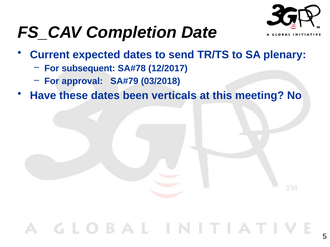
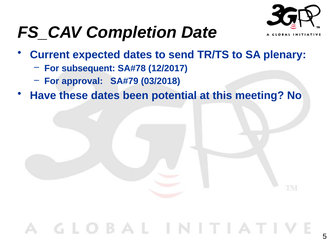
verticals: verticals -> potential
